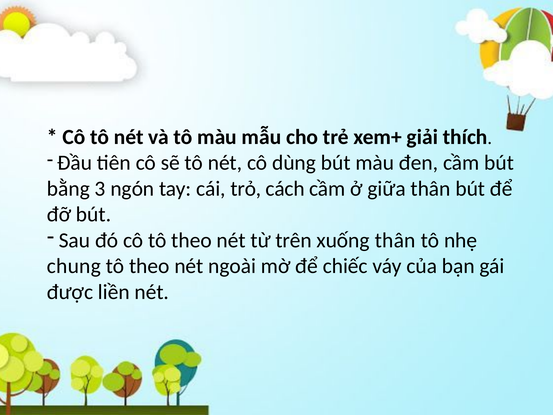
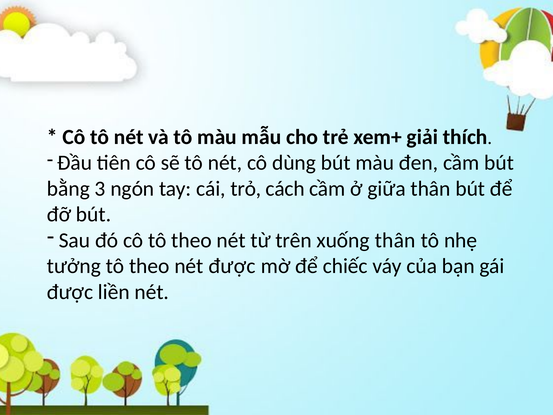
chung: chung -> tưởng
nét ngoài: ngoài -> được
